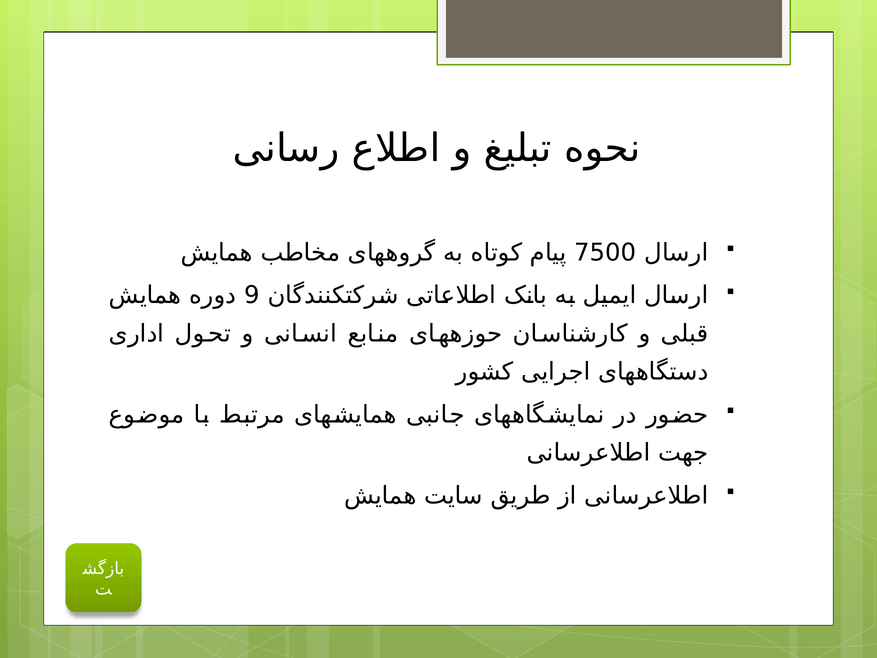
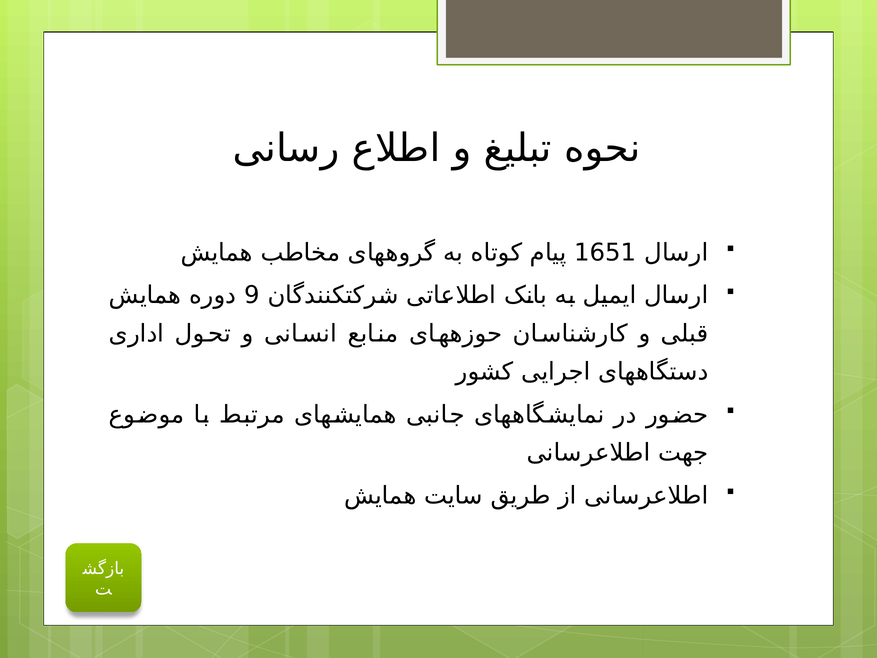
7500: 7500 -> 1651
